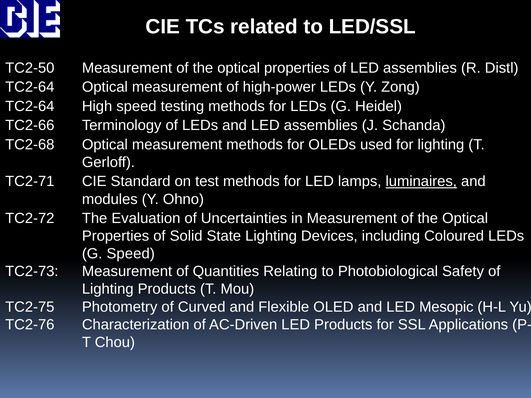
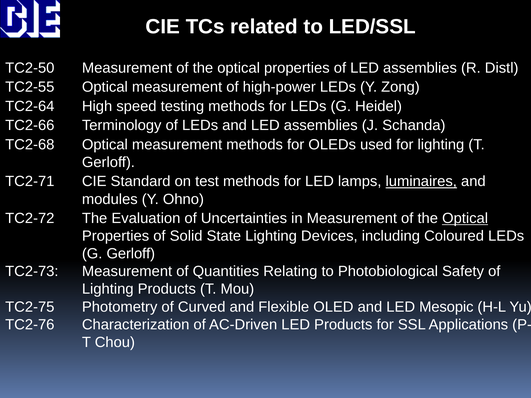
TC2-64 at (30, 87): TC2-64 -> TC2-55
Optical at (465, 218) underline: none -> present
G Speed: Speed -> Gerloff
